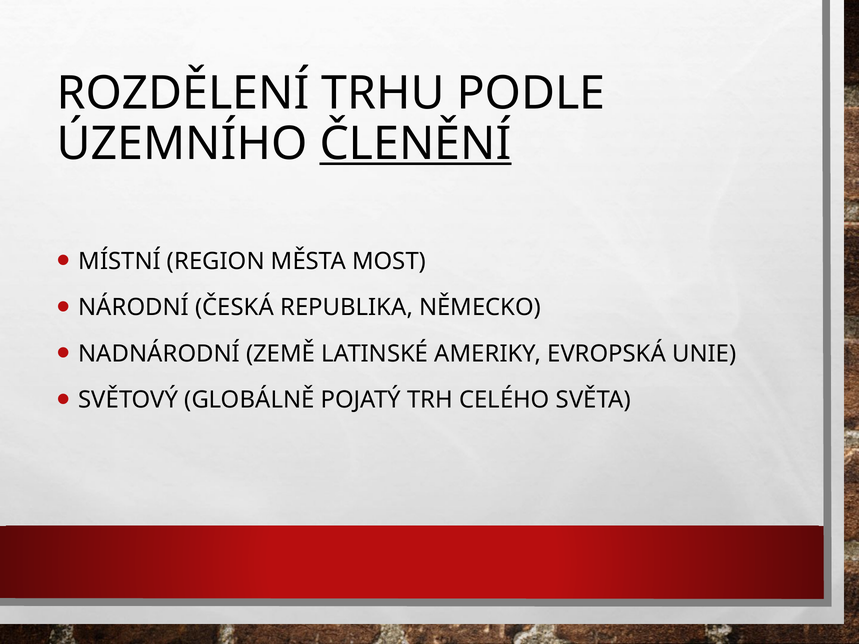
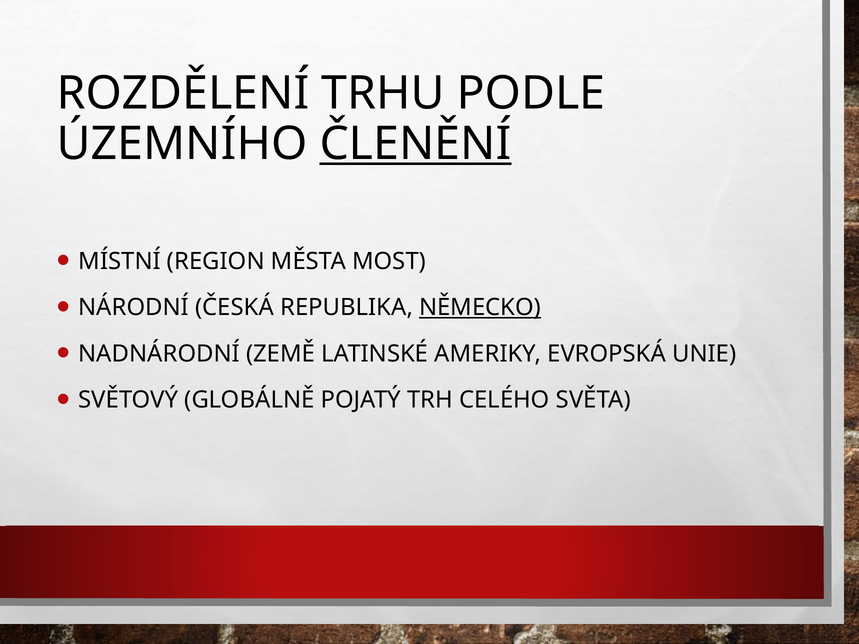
NĚMECKO underline: none -> present
